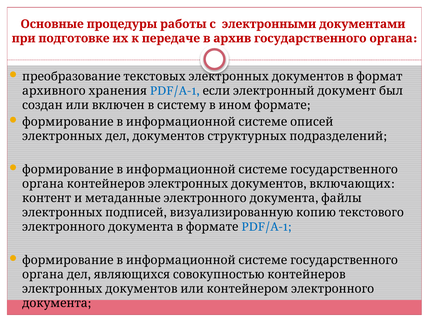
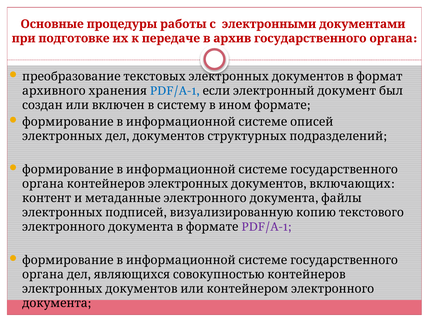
PDF/A-1 at (267, 227) colour: blue -> purple
